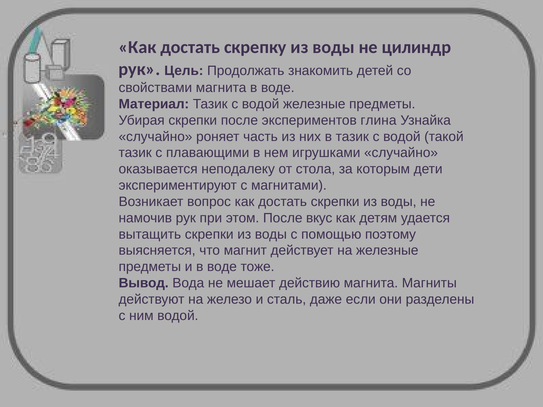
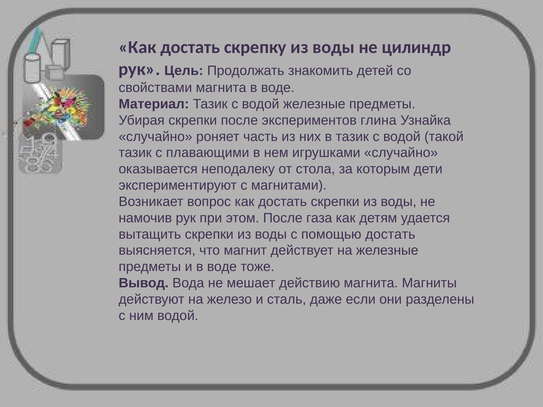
вкус: вкус -> газа
помощью поэтому: поэтому -> достать
